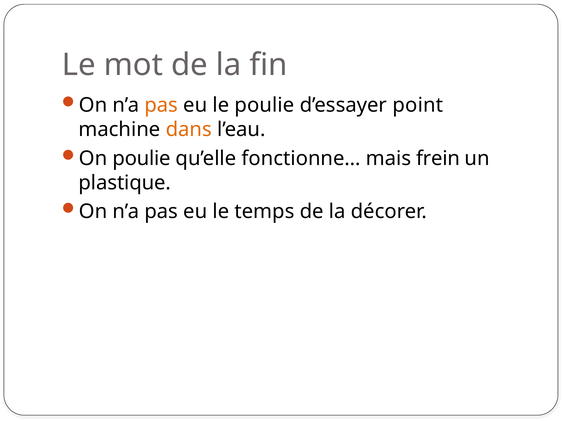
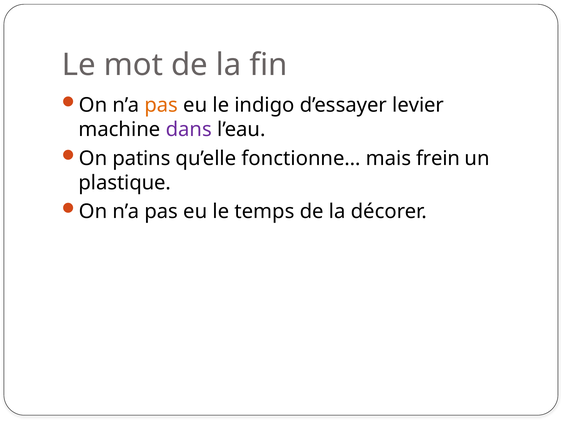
le poulie: poulie -> indigo
point: point -> levier
dans colour: orange -> purple
On poulie: poulie -> patins
